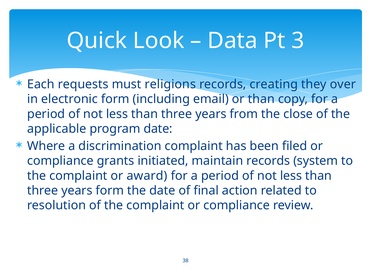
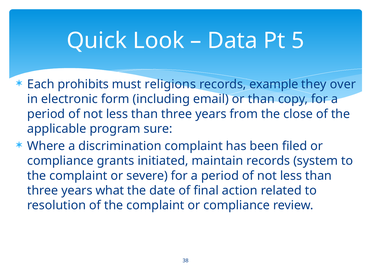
3: 3 -> 5
requests: requests -> prohibits
creating: creating -> example
program date: date -> sure
award: award -> severe
years form: form -> what
